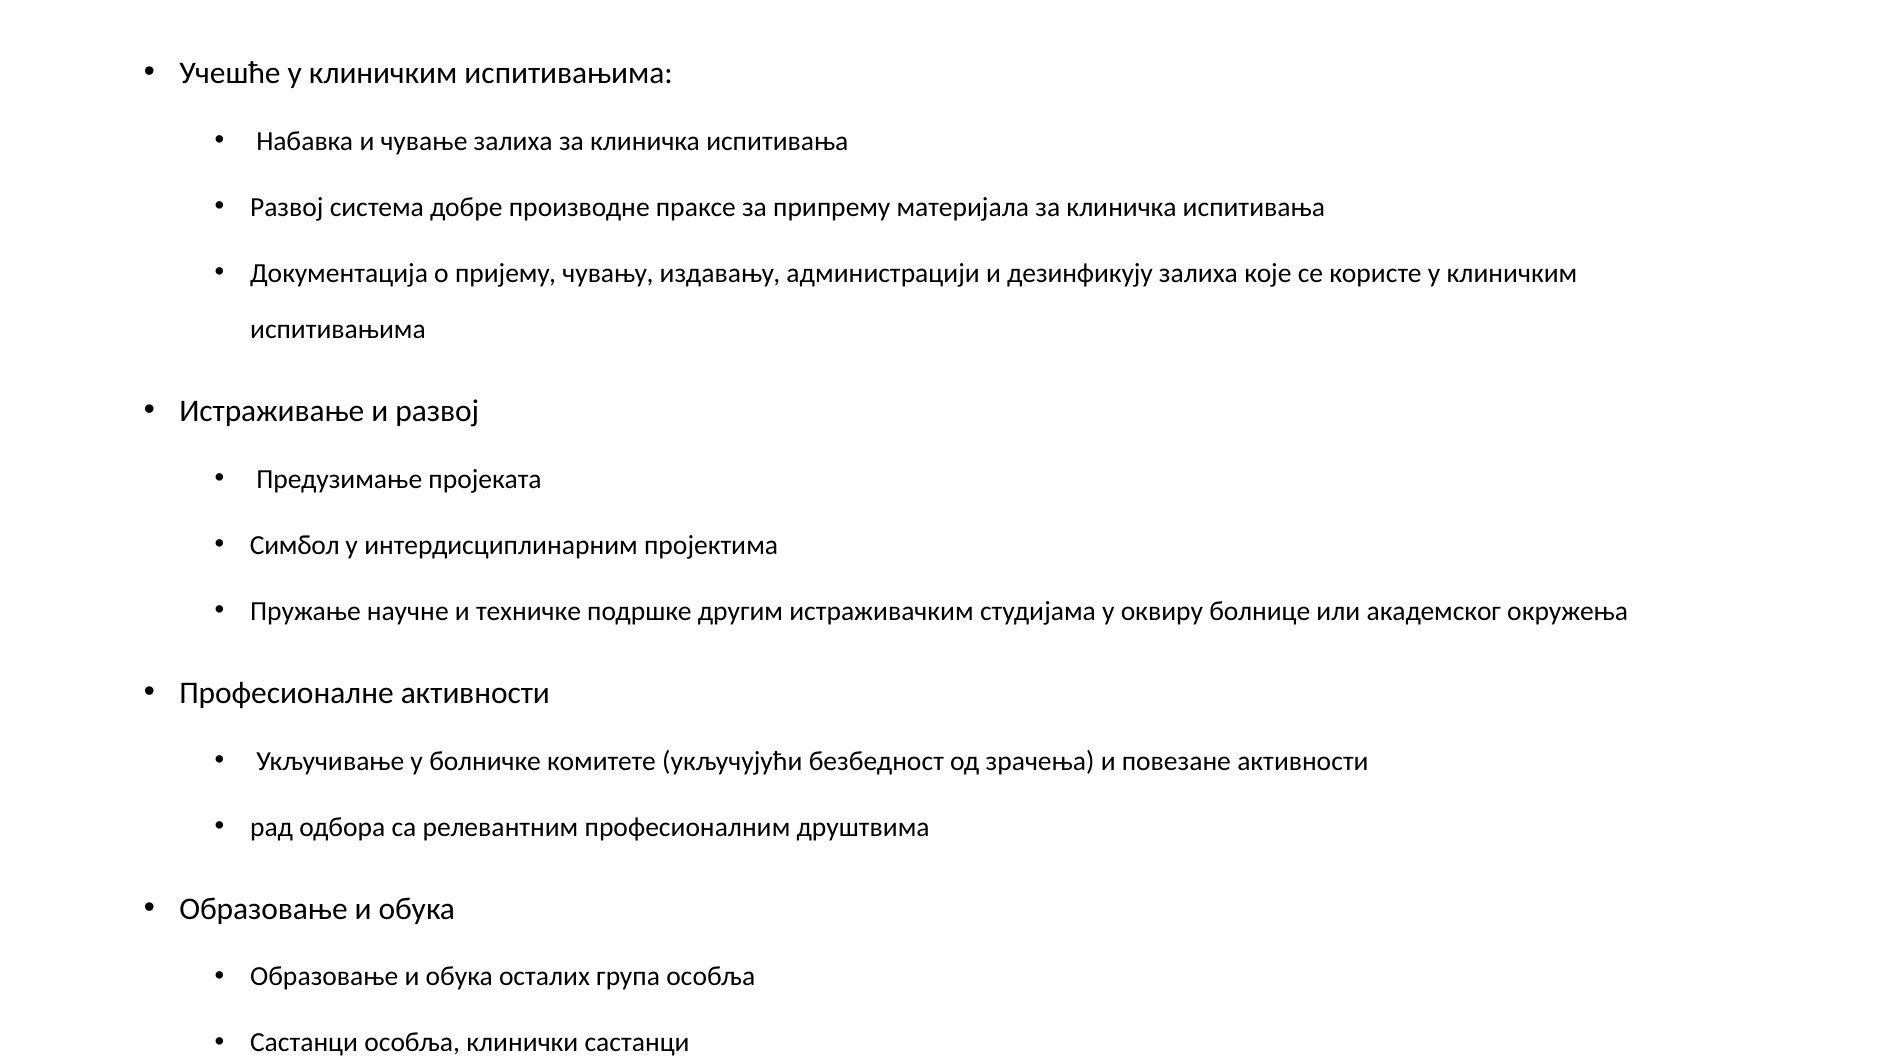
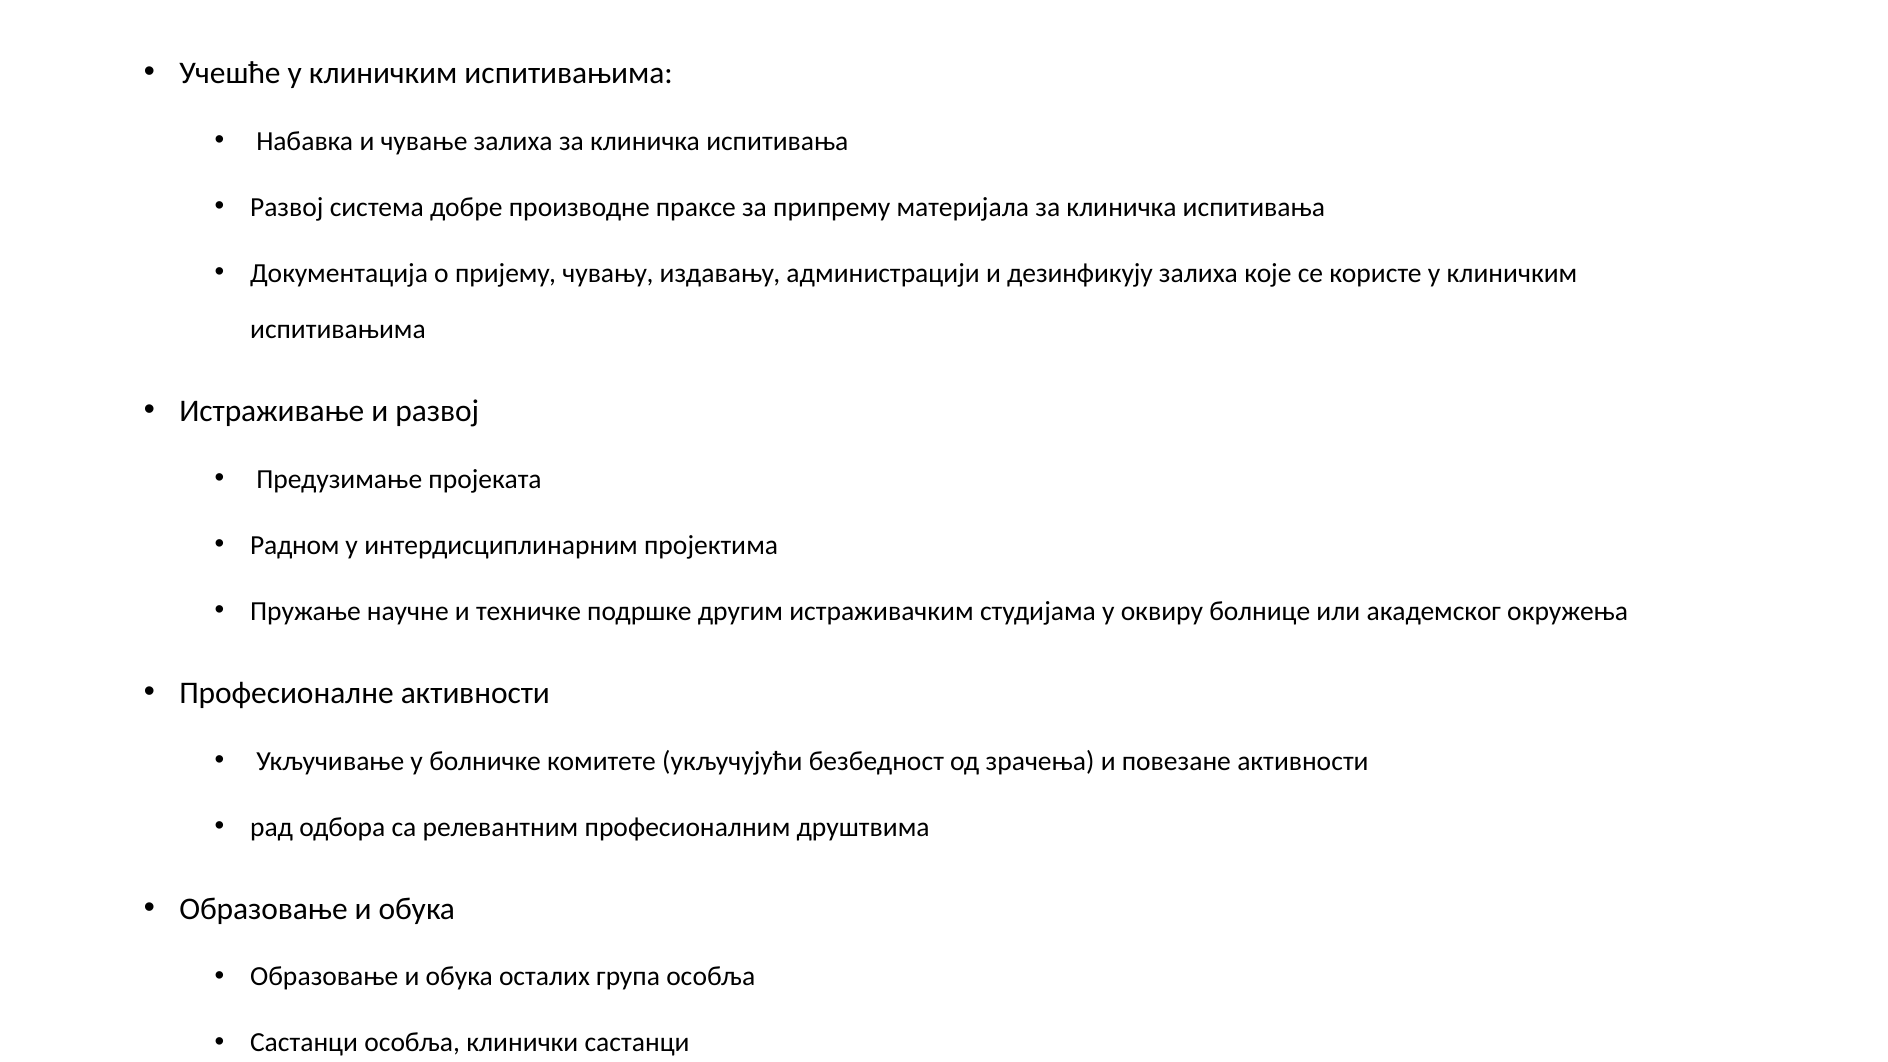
Симбол: Симбол -> Радном
